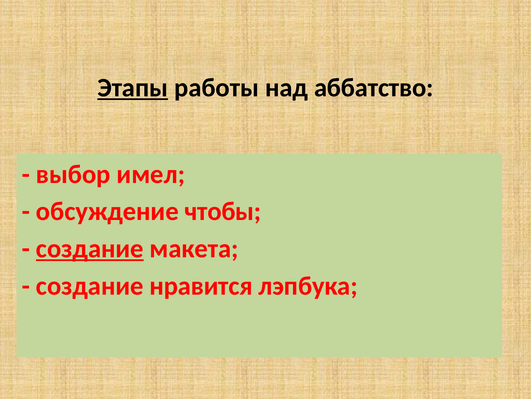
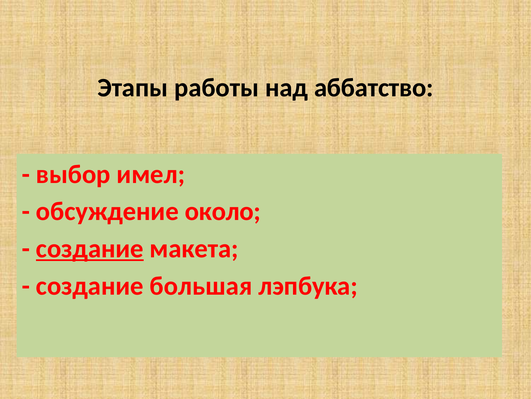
Этапы underline: present -> none
чтобы: чтобы -> около
нравится: нравится -> большая
